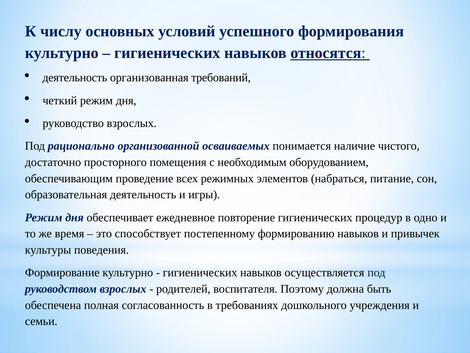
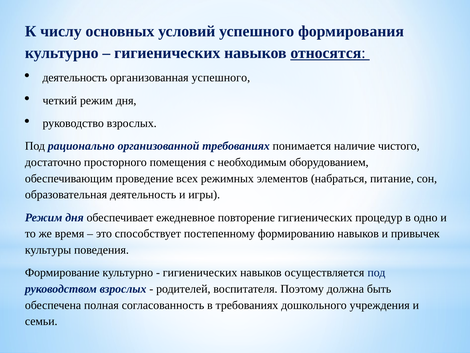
организованная требований: требований -> успешного
организованной осваиваемых: осваиваемых -> требованиях
